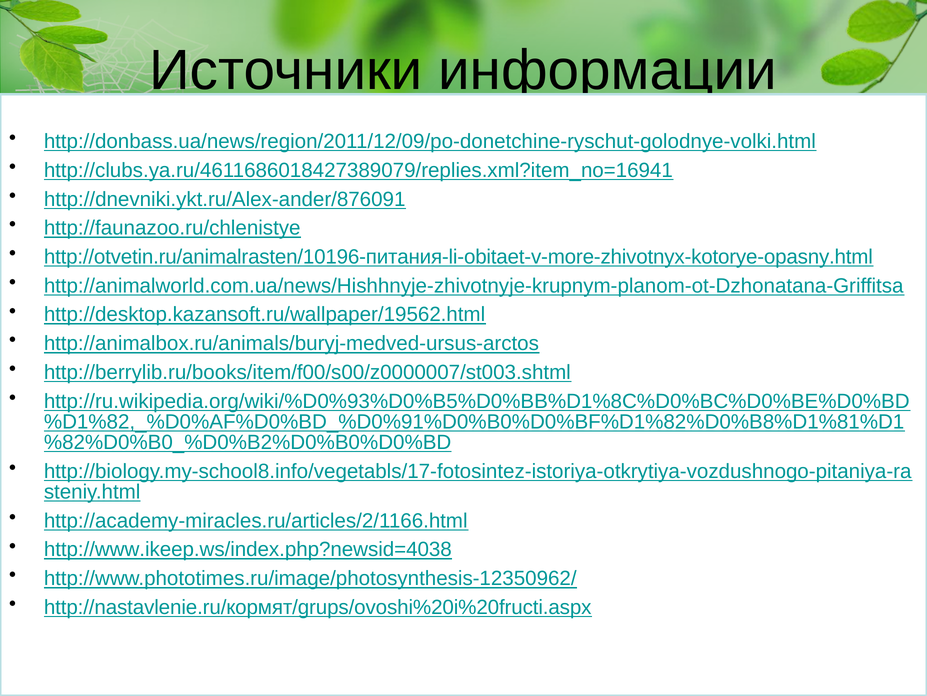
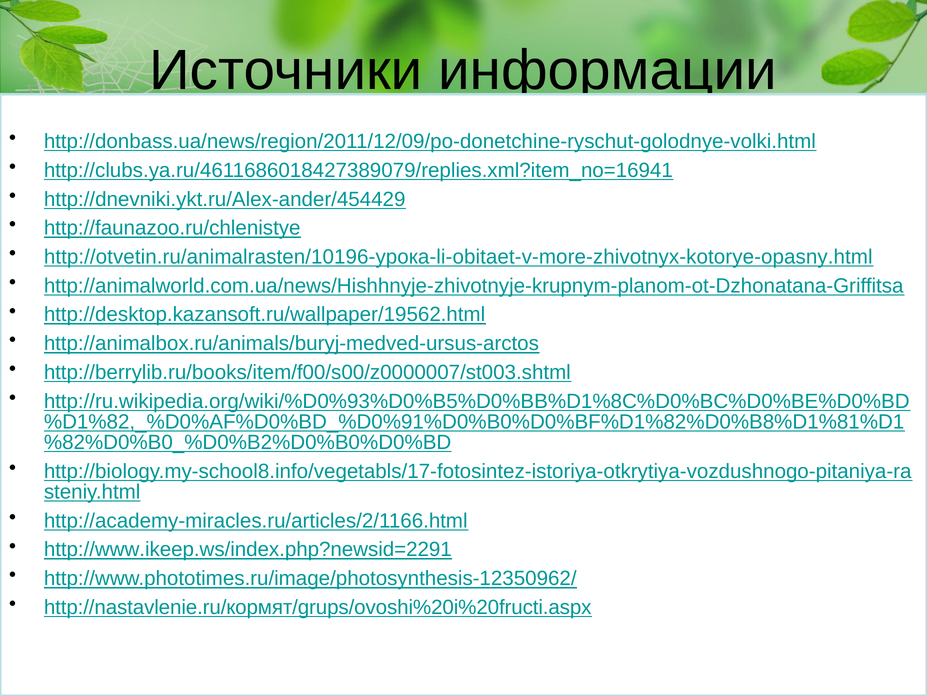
http://dnevniki.ykt.ru/Alex-ander/876091: http://dnevniki.ykt.ru/Alex-ander/876091 -> http://dnevniki.ykt.ru/Alex-ander/454429
http://otvetin.ru/animalrasten/10196-питания-li-obitaet-v-more-zhivotnyx-kotorye-opasny.html: http://otvetin.ru/animalrasten/10196-питания-li-obitaet-v-more-zhivotnyx-kotorye-opasny.html -> http://otvetin.ru/animalrasten/10196-урока-li-obitaet-v-more-zhivotnyx-kotorye-opasny.html
http://www.ikeep.ws/index.php?newsid=4038: http://www.ikeep.ws/index.php?newsid=4038 -> http://www.ikeep.ws/index.php?newsid=2291
